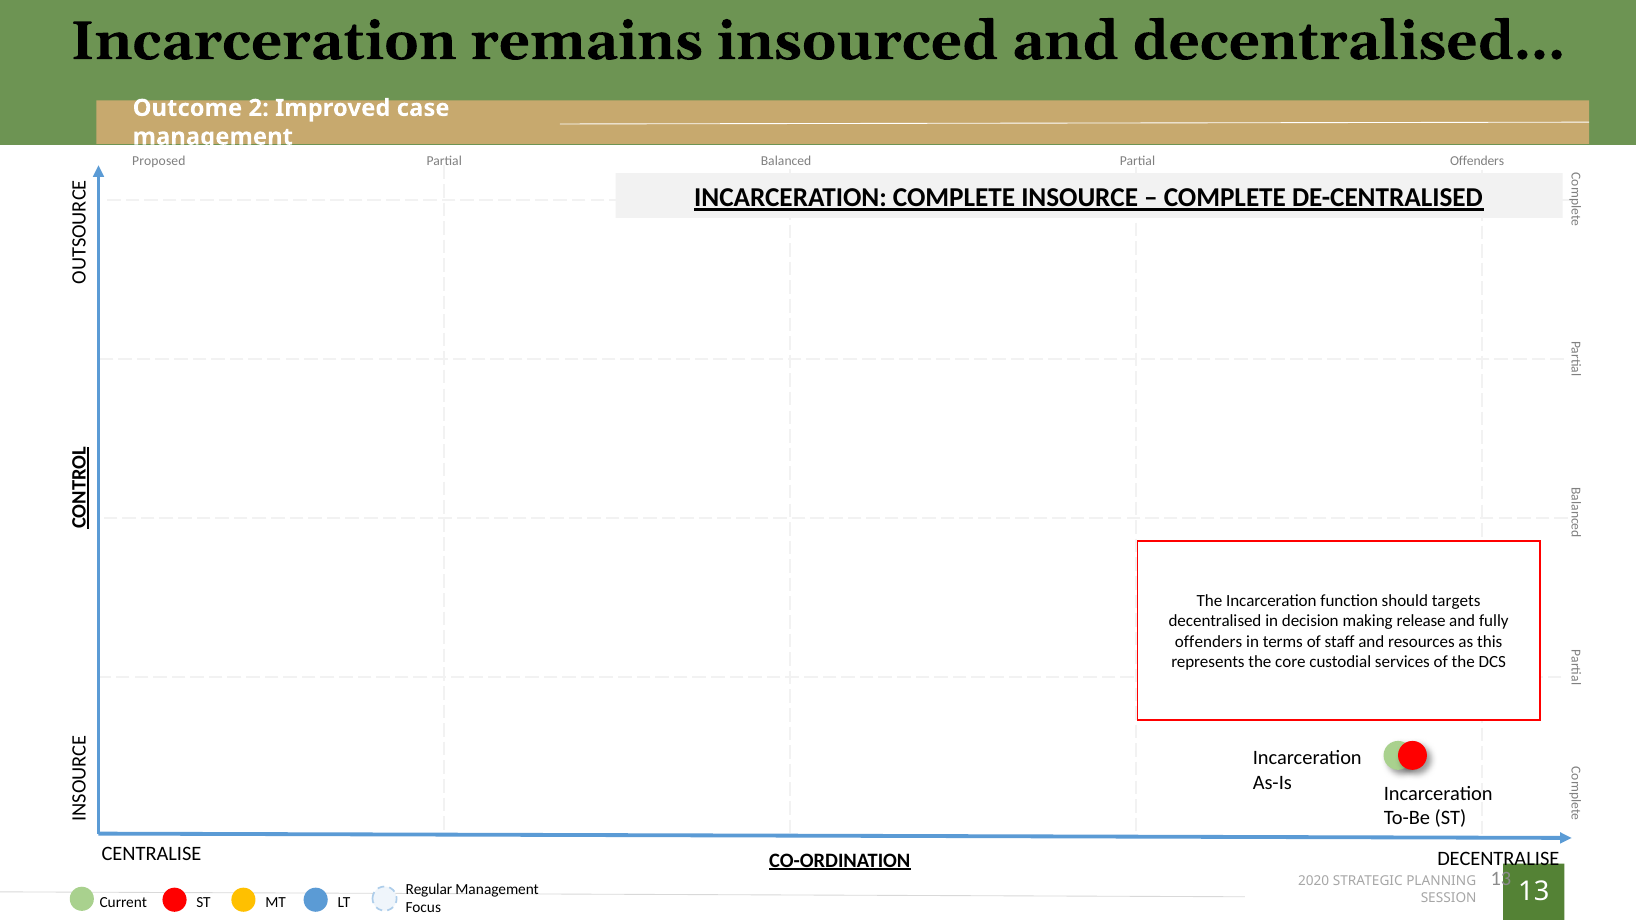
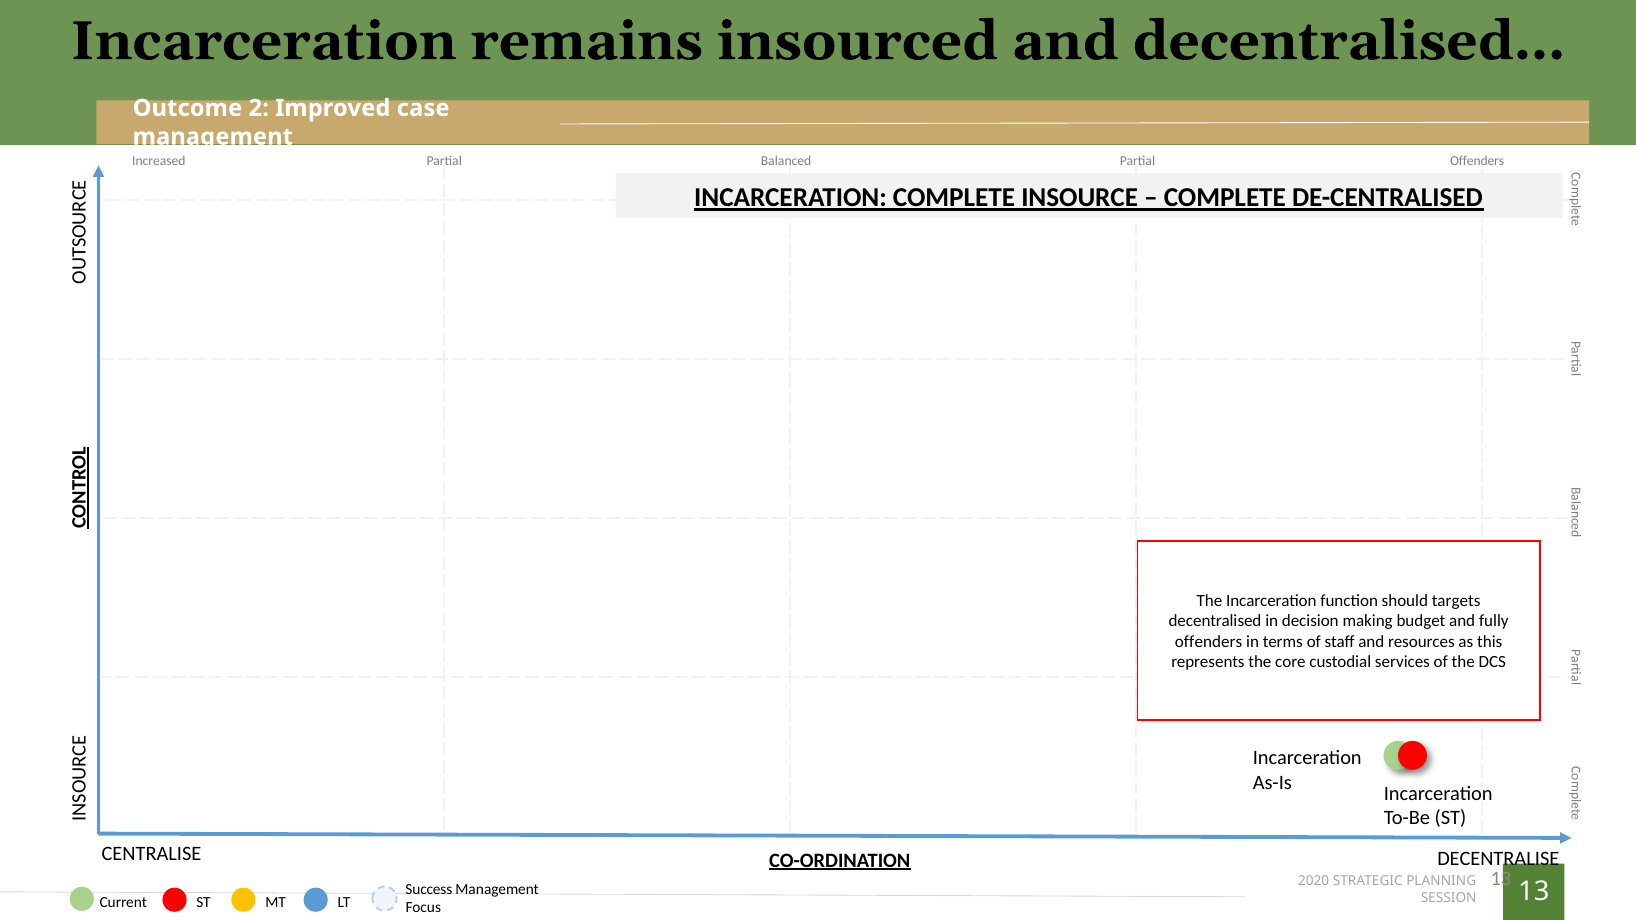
Proposed: Proposed -> Increased
release: release -> budget
Regular: Regular -> Success
